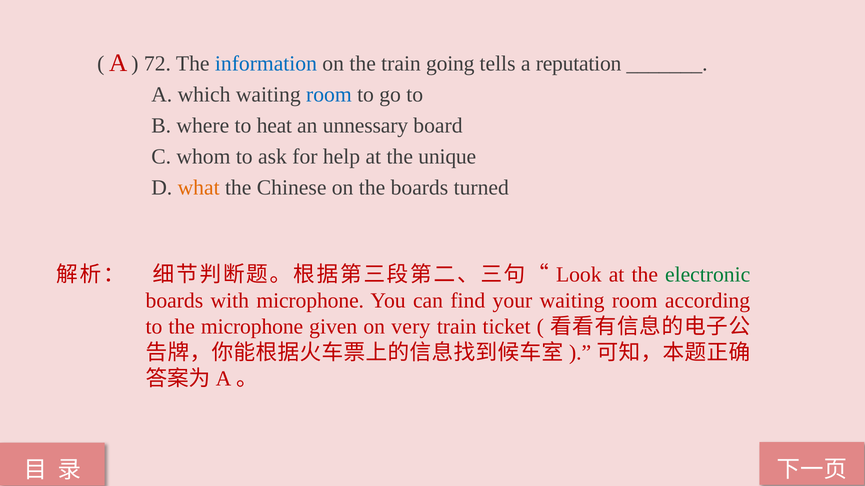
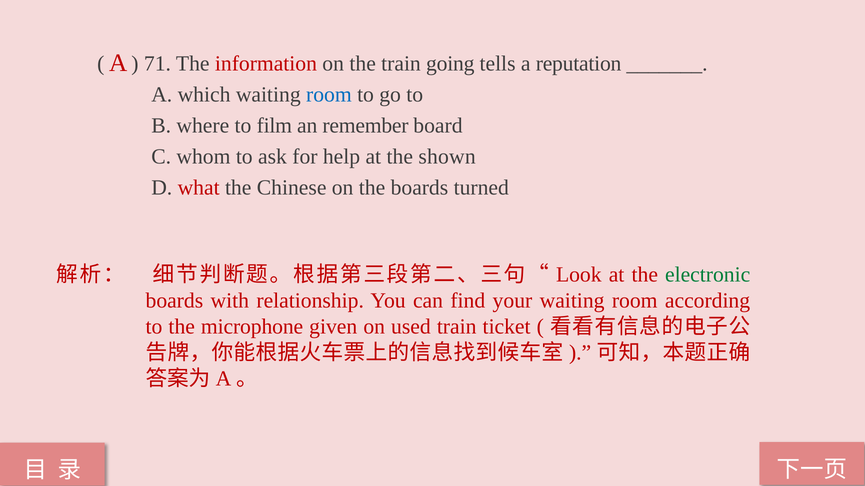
72: 72 -> 71
information colour: blue -> red
heat: heat -> film
unnessary: unnessary -> remember
unique: unique -> shown
what colour: orange -> red
with microphone: microphone -> relationship
very: very -> used
